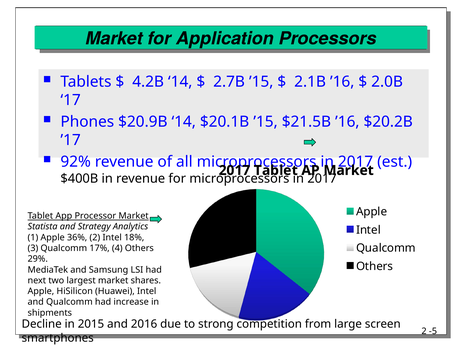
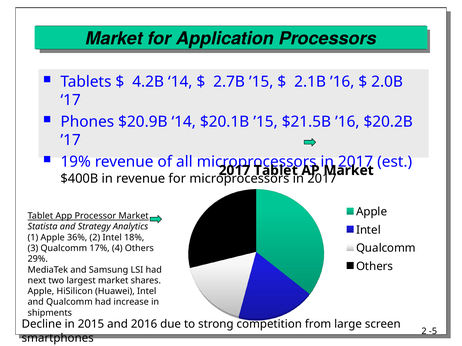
92%: 92% -> 19%
